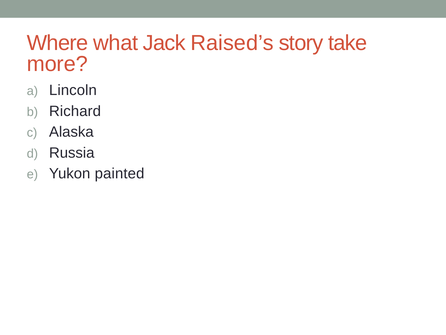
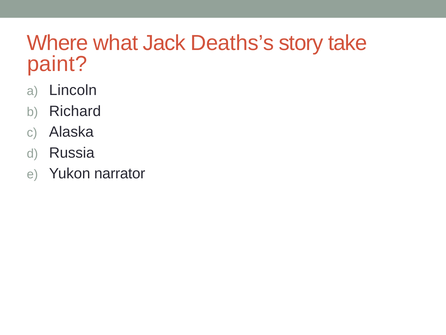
Raised’s: Raised’s -> Deaths’s
more: more -> paint
painted: painted -> narrator
